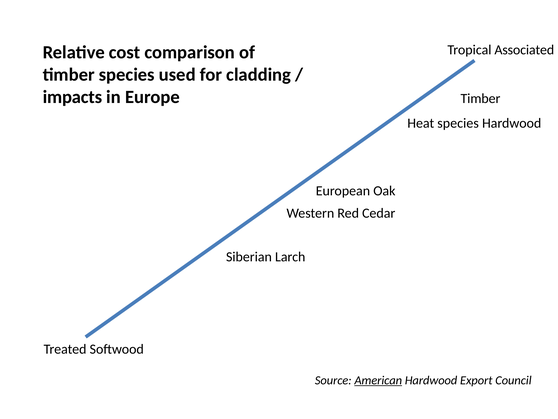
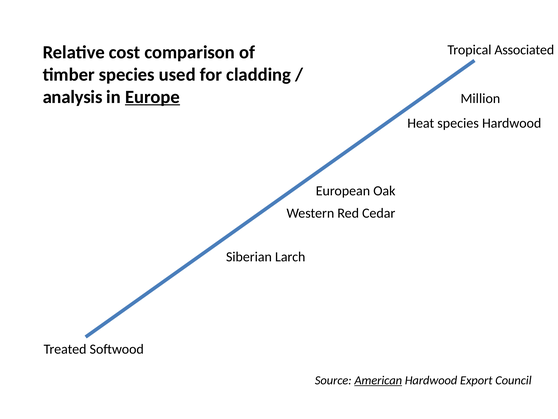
impacts: impacts -> analysis
Europe underline: none -> present
Timber at (480, 98): Timber -> Million
